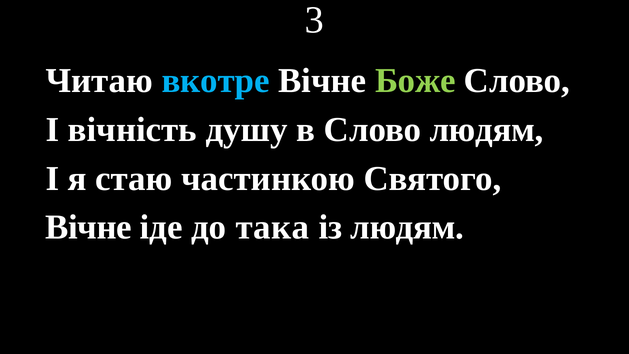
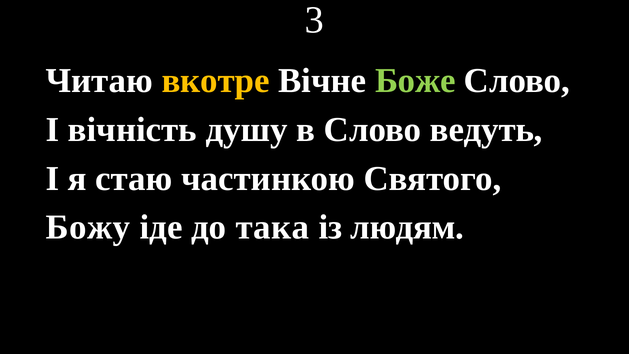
вкотре colour: light blue -> yellow
Слово людям: людям -> ведуть
Вічне at (89, 227): Вічне -> Божу
